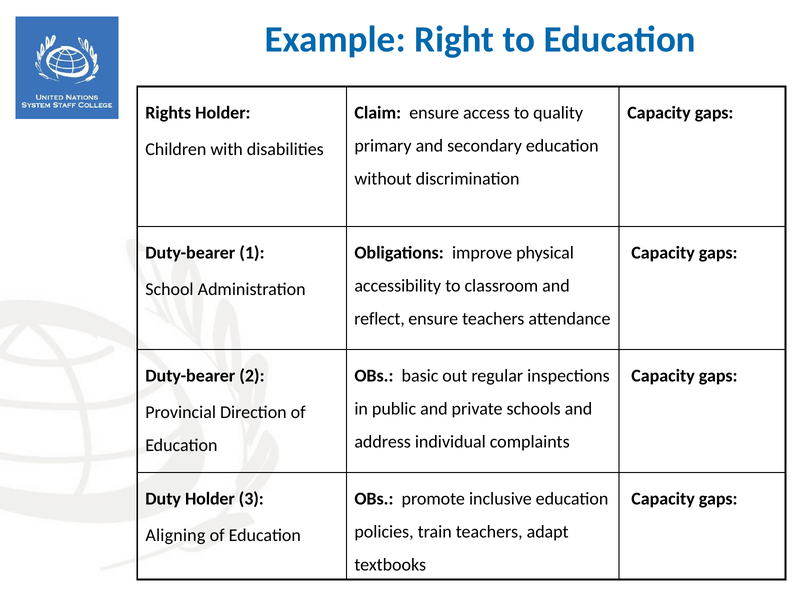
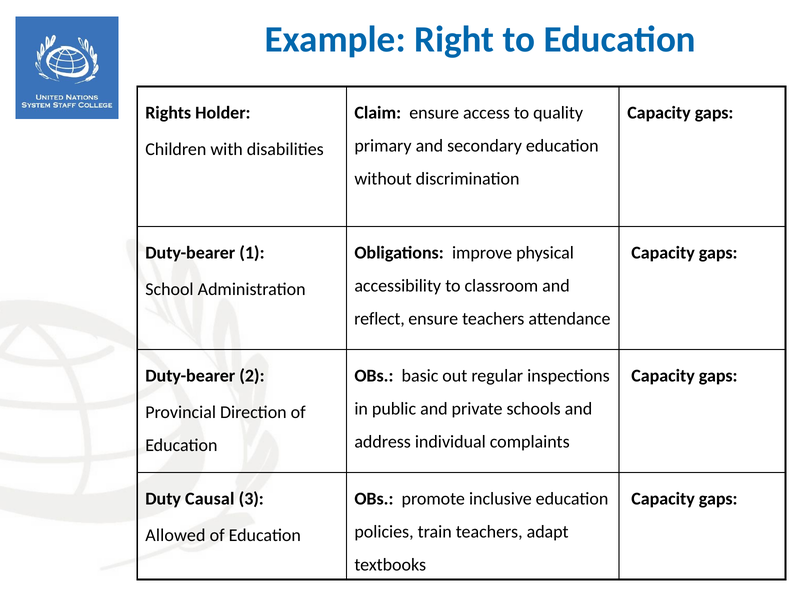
Duty Holder: Holder -> Causal
Aligning: Aligning -> Allowed
